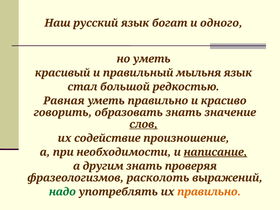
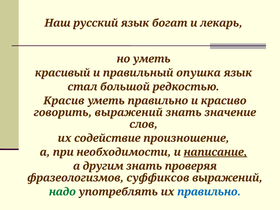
одного: одного -> лекарь
мыльня: мыльня -> опушка
Равная: Равная -> Красив
говорить образовать: образовать -> выражений
слов underline: present -> none
расколоть: расколоть -> суффиксов
правильно at (209, 192) colour: orange -> blue
